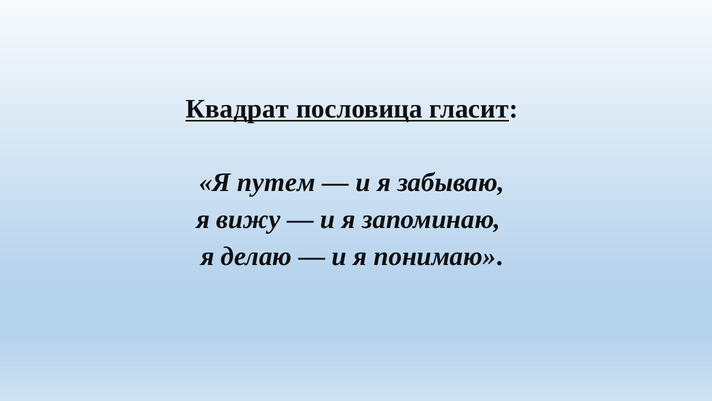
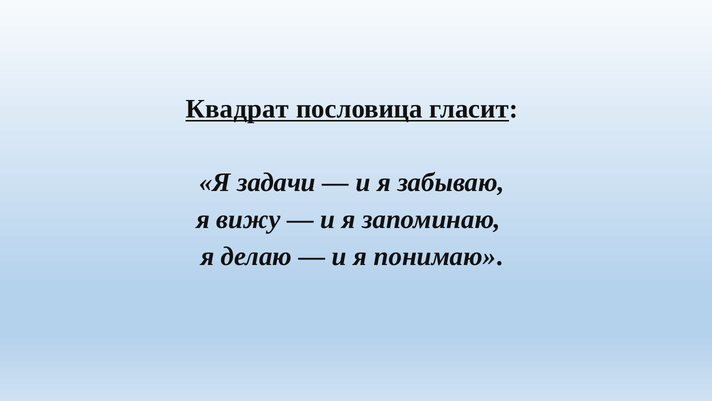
путем: путем -> задачи
